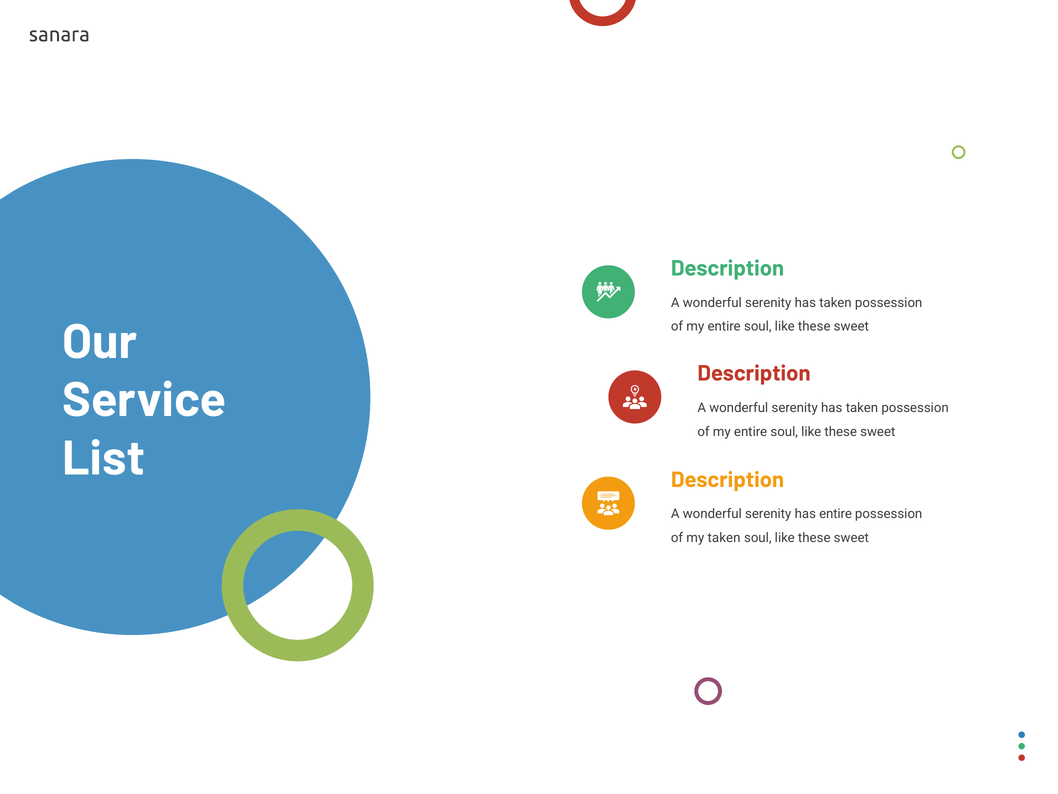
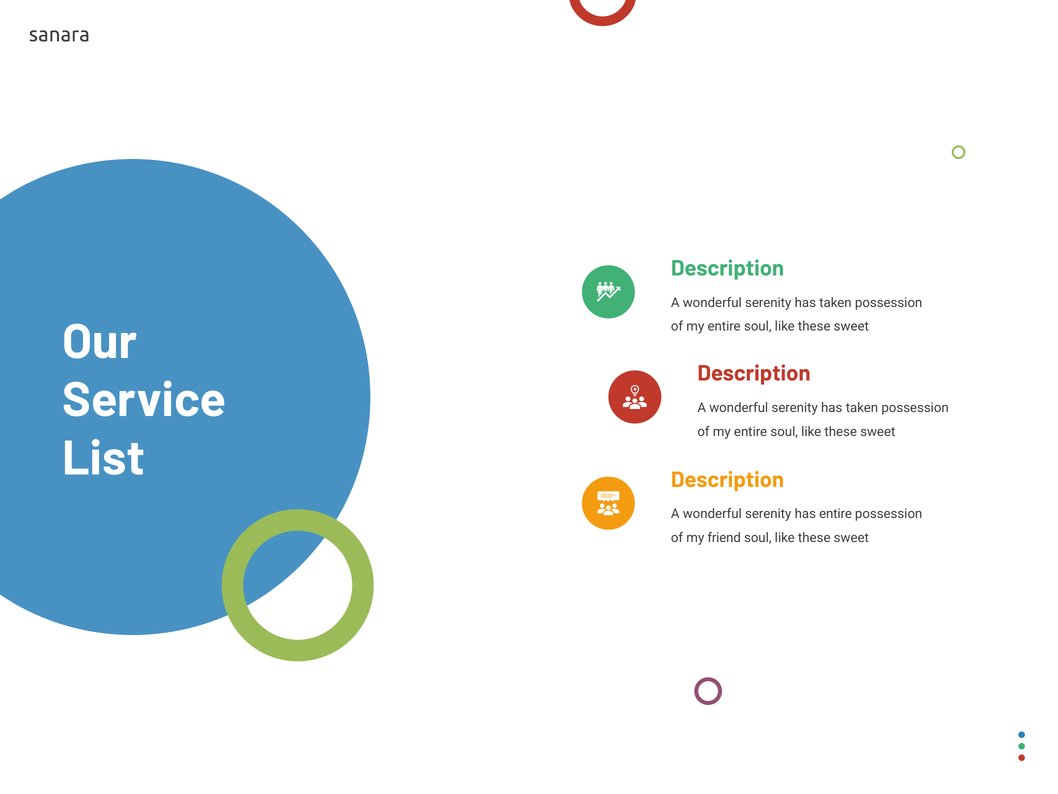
my taken: taken -> friend
